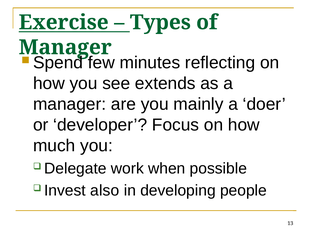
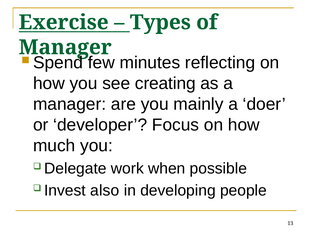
extends: extends -> creating
